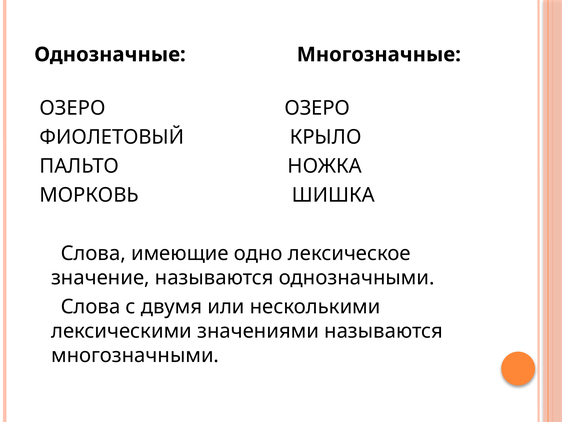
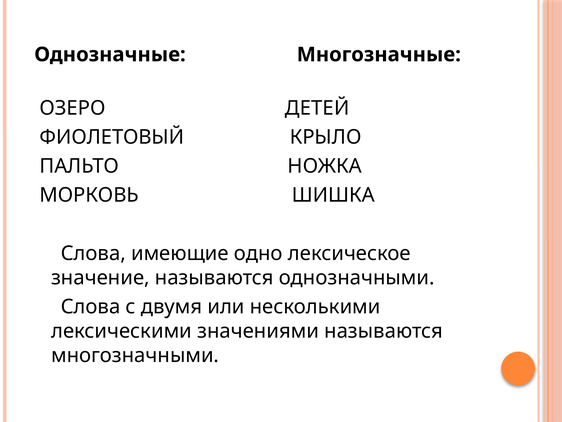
ОЗЕРО ОЗЕРО: ОЗЕРО -> ДЕТЕЙ
